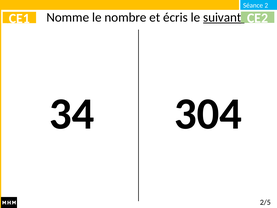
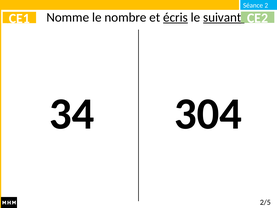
écris underline: none -> present
